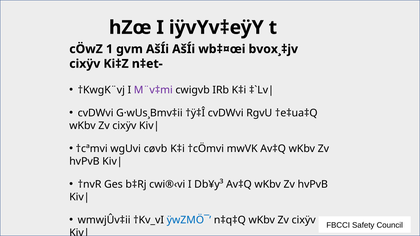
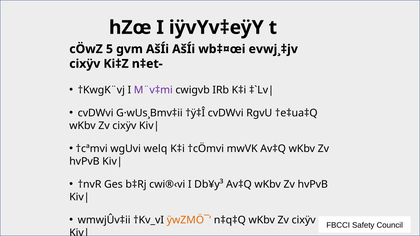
1: 1 -> 5
bvox¸‡jv: bvox¸‡jv -> evwj¸‡jv
cøvb: cøvb -> welq
ÿwZMÖ¯ colour: blue -> orange
